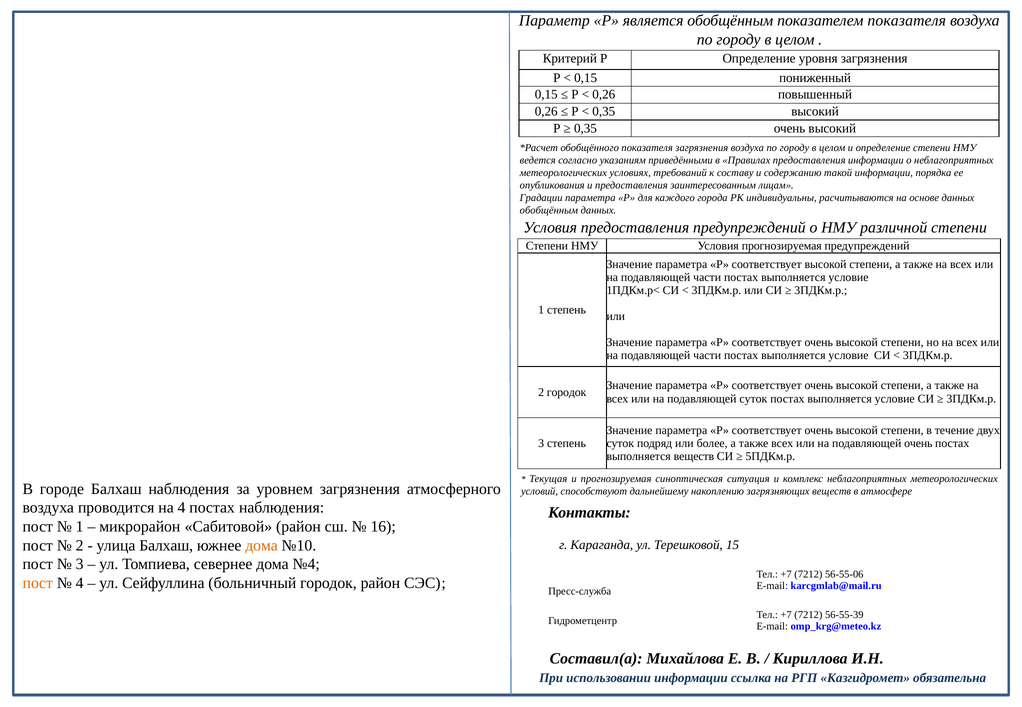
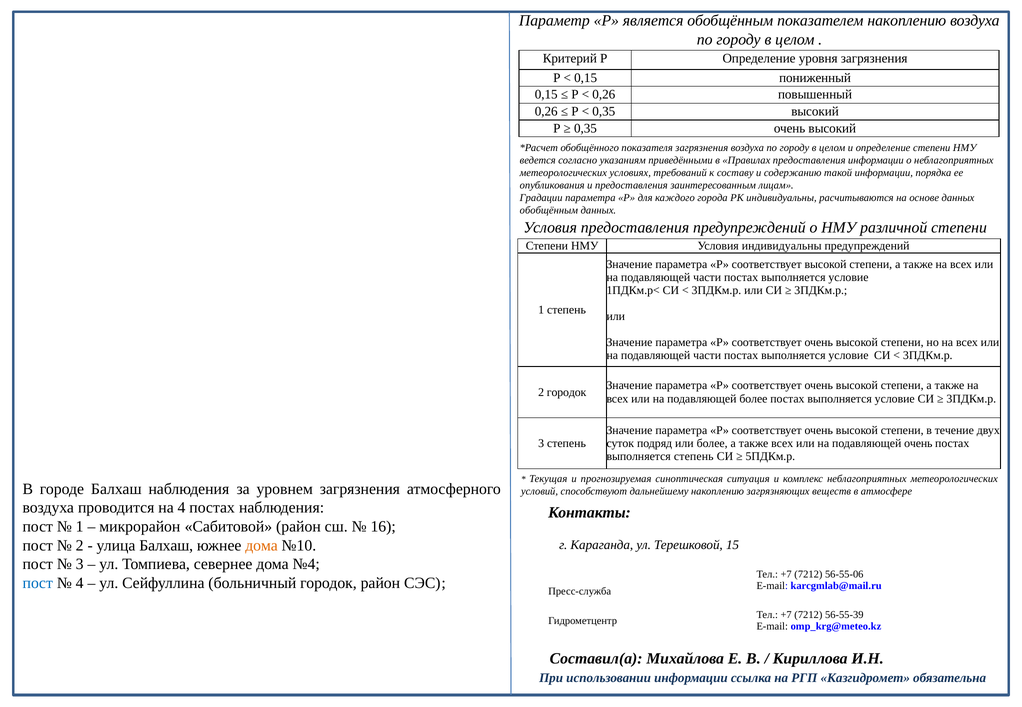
показателем показателя: показателя -> накоплению
Условия прогнозируемая: прогнозируемая -> индивидуальны
подавляющей суток: суток -> более
выполняется веществ: веществ -> степень
пост at (38, 584) colour: orange -> blue
